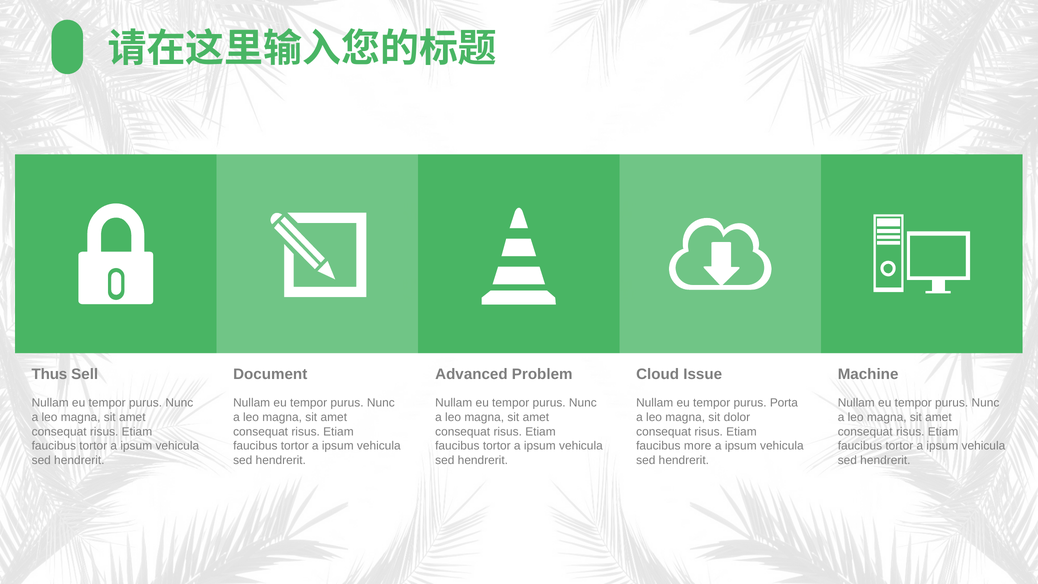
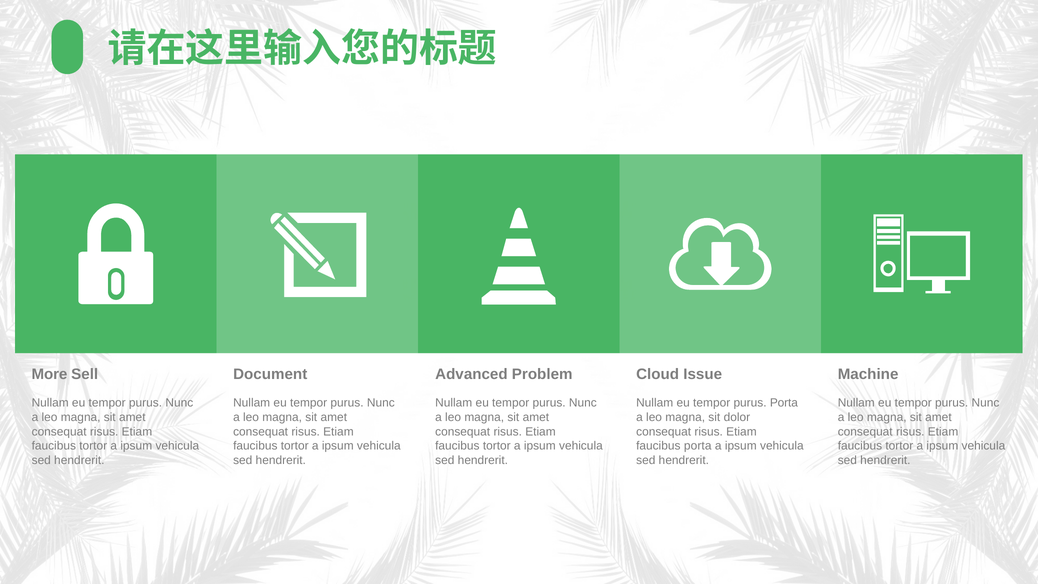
Thus: Thus -> More
faucibus more: more -> porta
